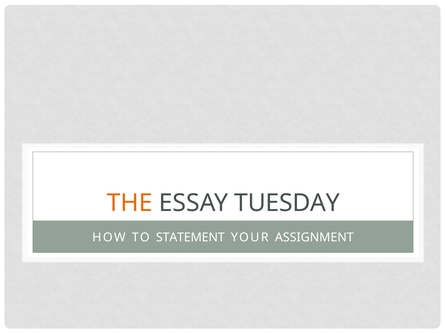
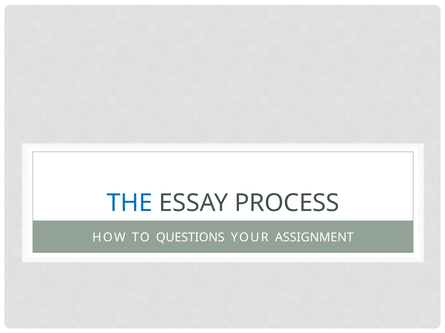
THE colour: orange -> blue
TUESDAY: TUESDAY -> PROCESS
STATEMENT: STATEMENT -> QUESTIONS
